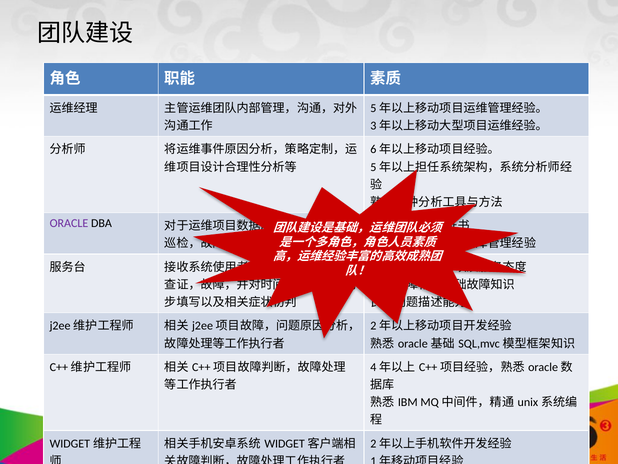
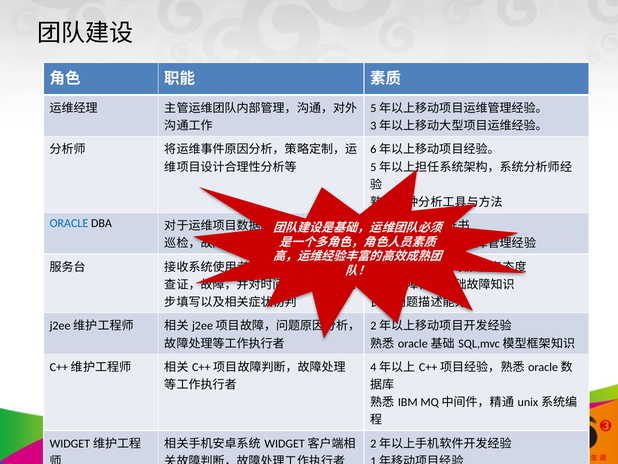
ORACLE colour: purple -> blue
